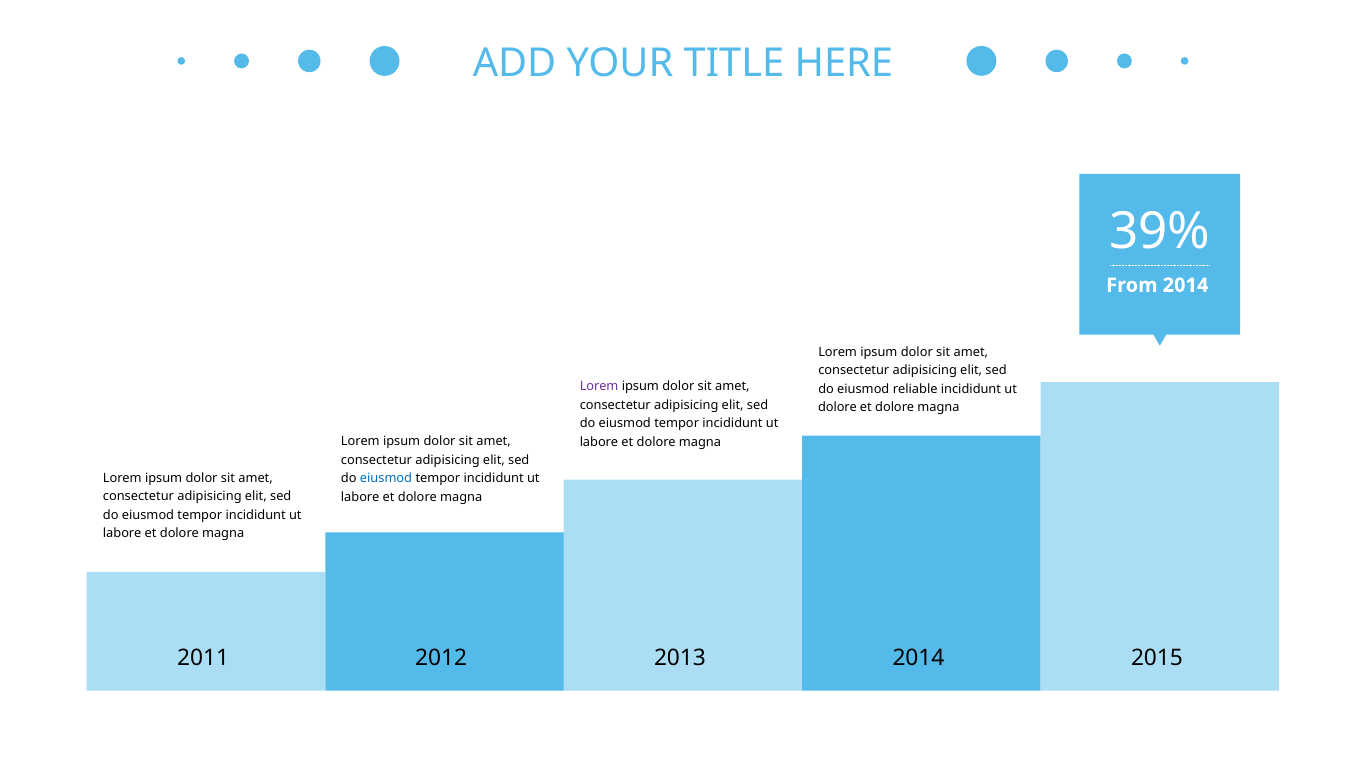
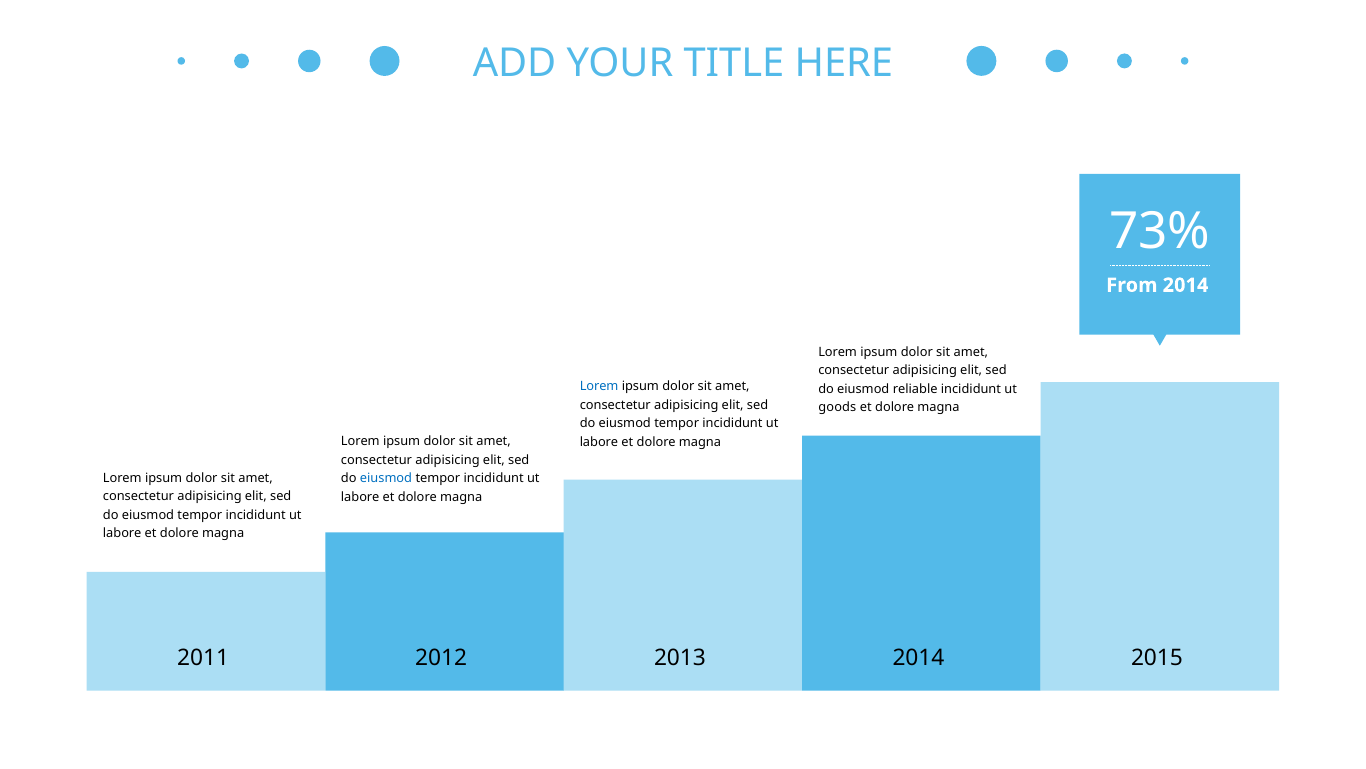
39%: 39% -> 73%
Lorem at (599, 386) colour: purple -> blue
dolore at (837, 407): dolore -> goods
